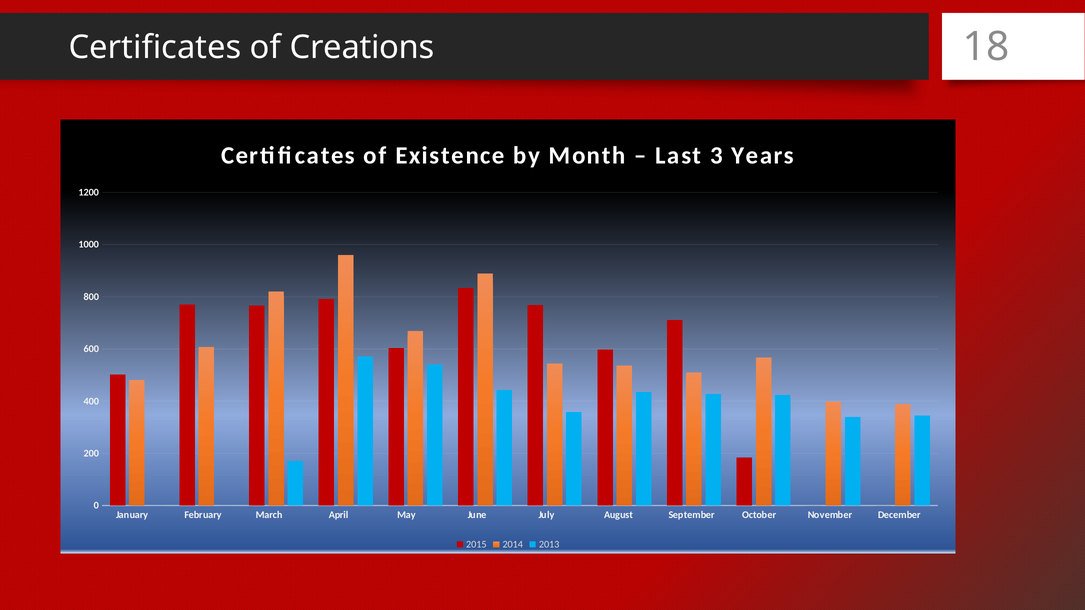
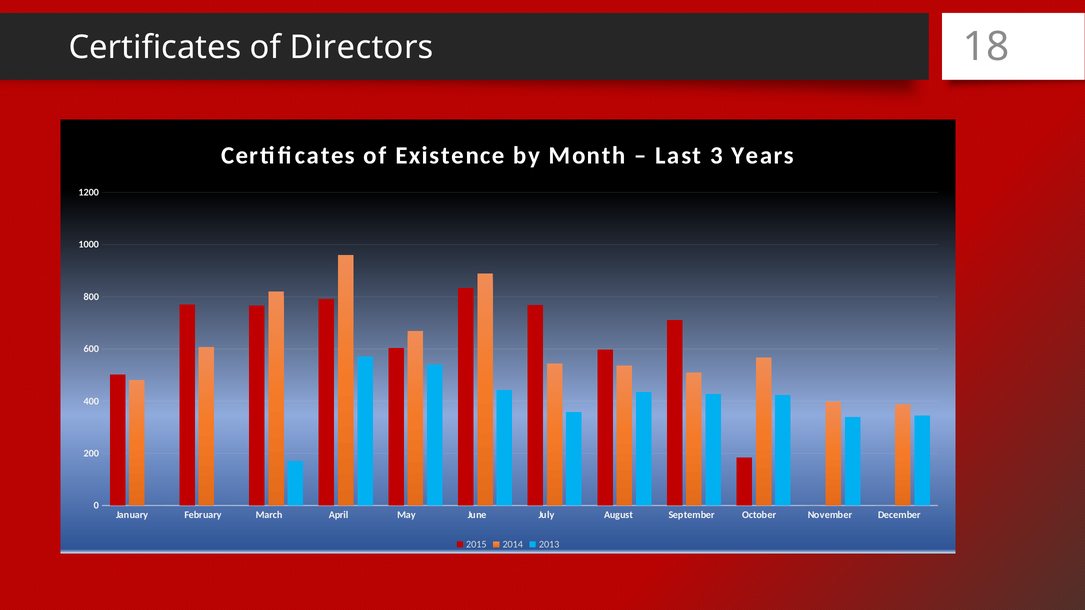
Creations: Creations -> Directors
